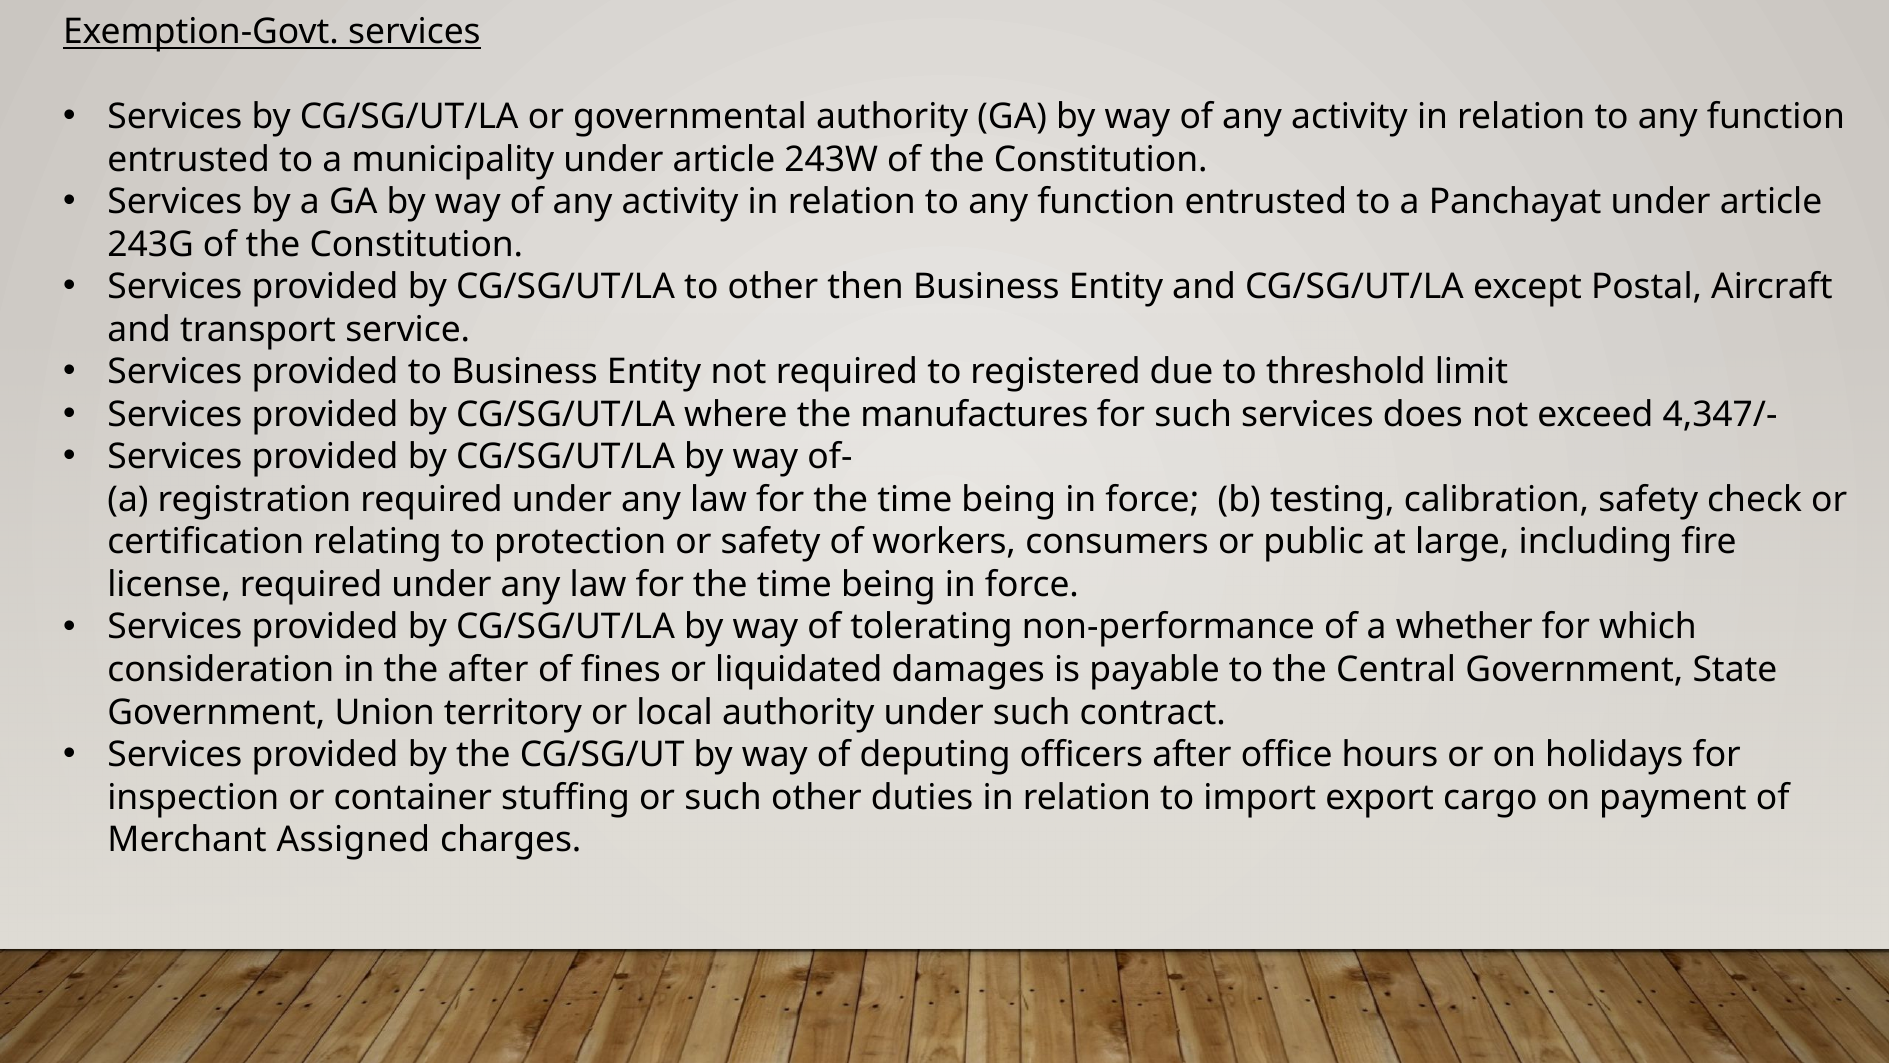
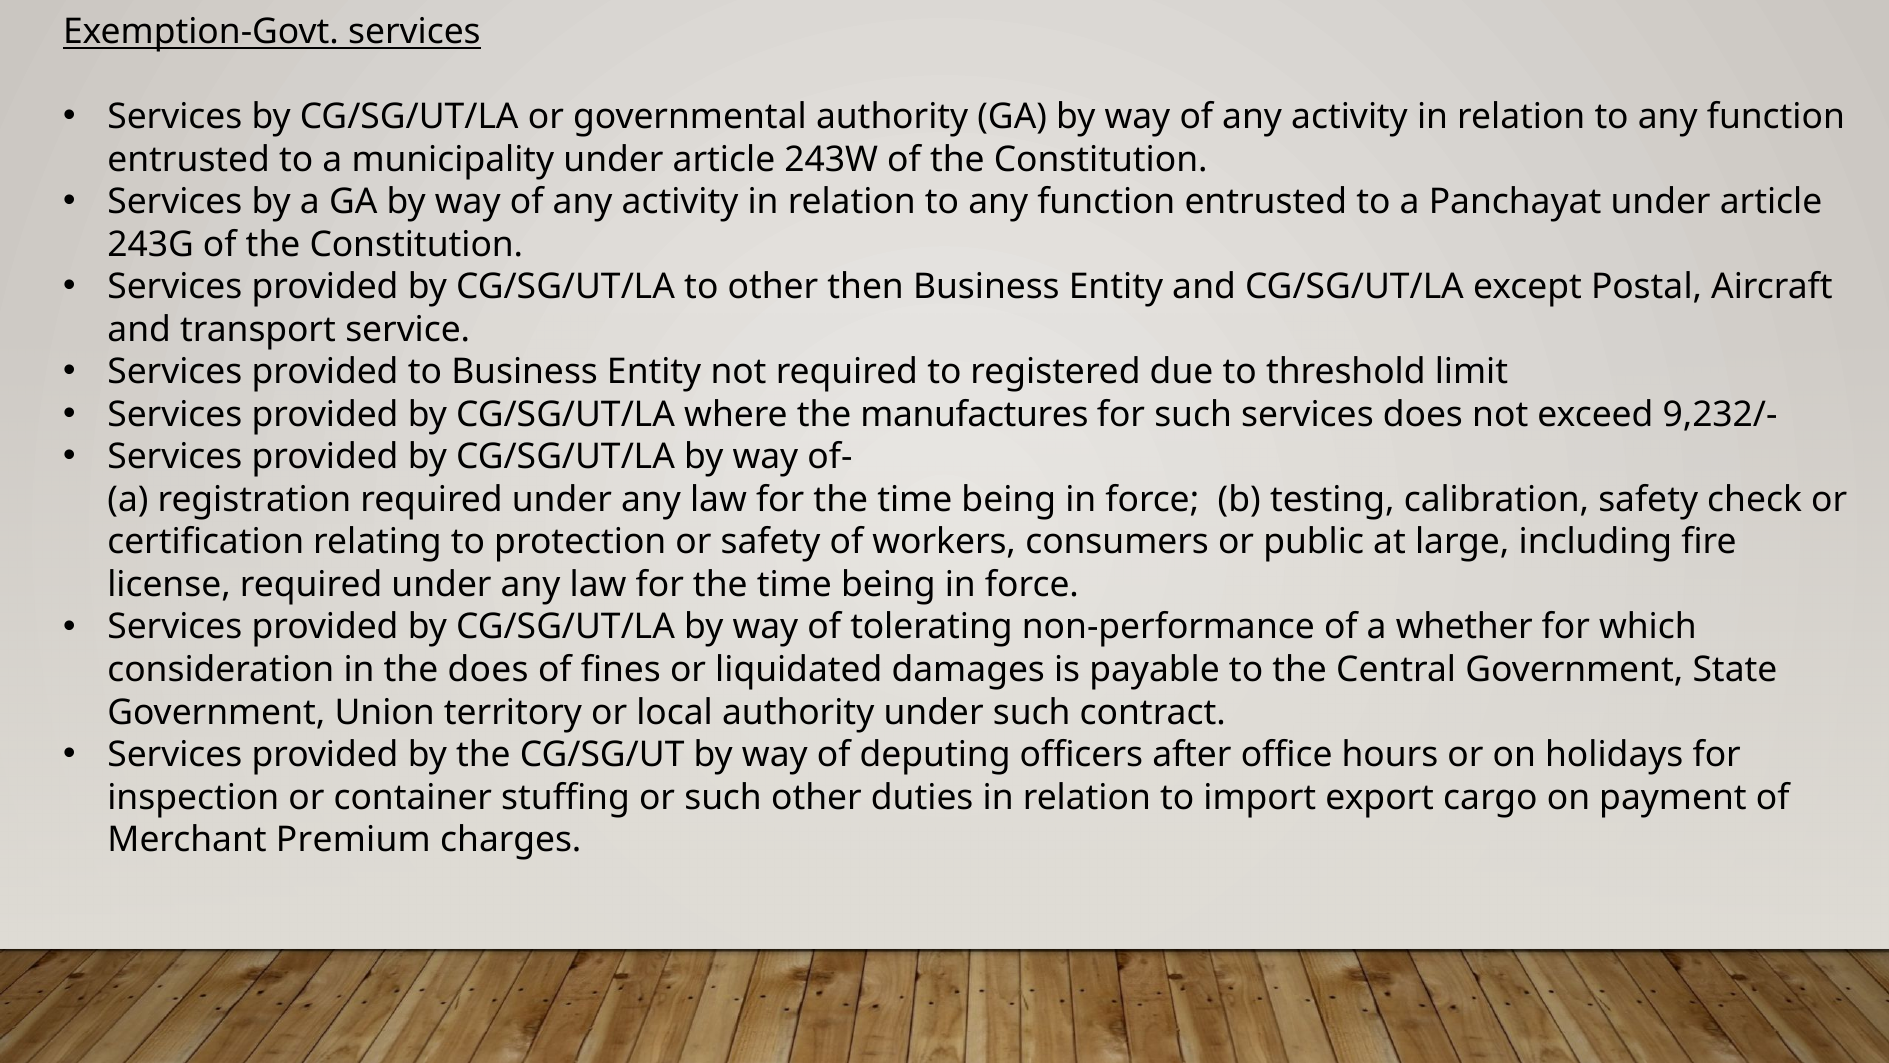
4,347/-: 4,347/- -> 9,232/-
the after: after -> does
Assigned: Assigned -> Premium
